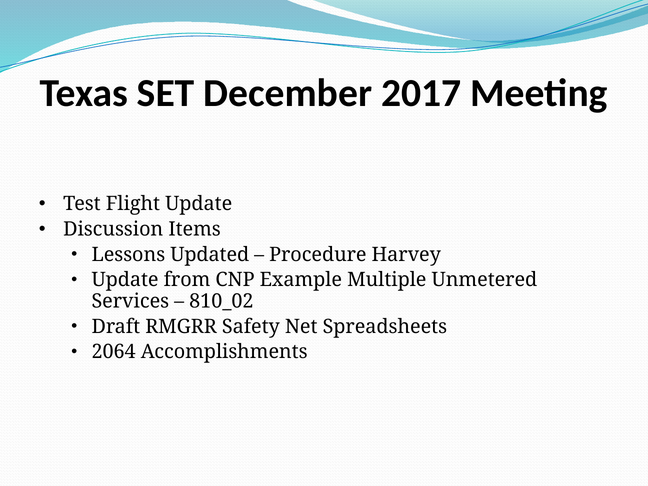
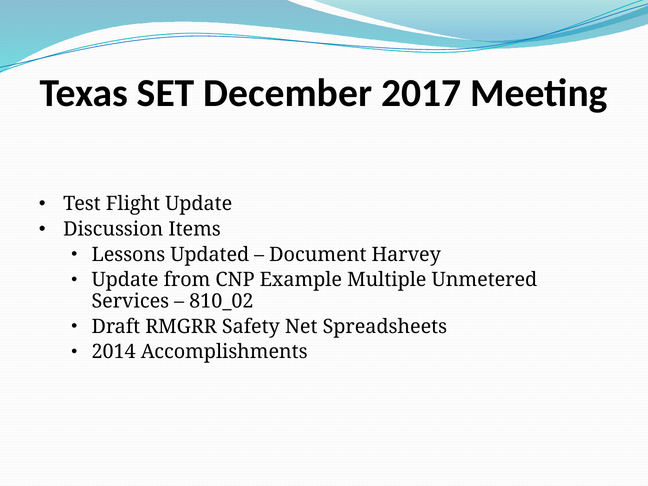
Procedure: Procedure -> Document
2064: 2064 -> 2014
